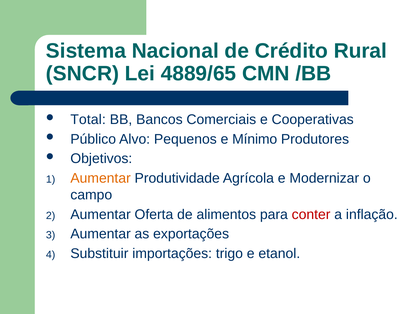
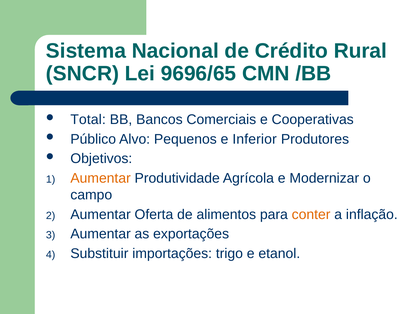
4889/65: 4889/65 -> 9696/65
Mínimo: Mínimo -> Inferior
conter colour: red -> orange
